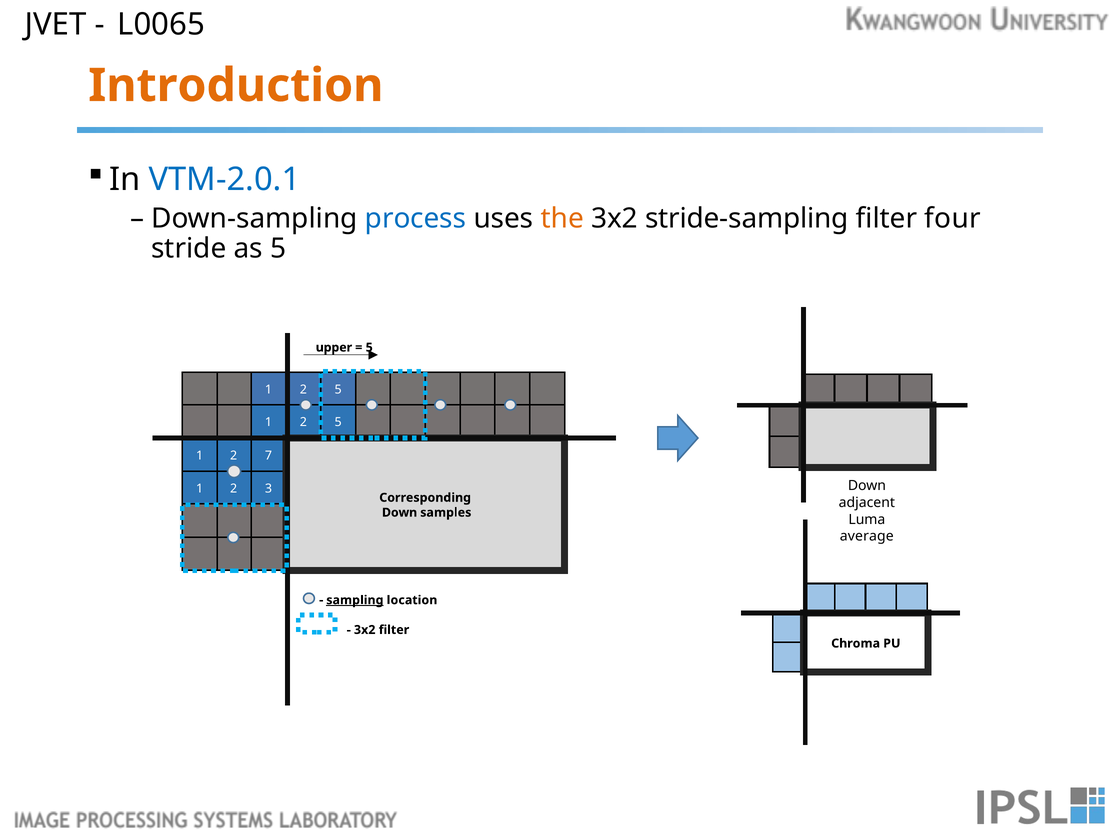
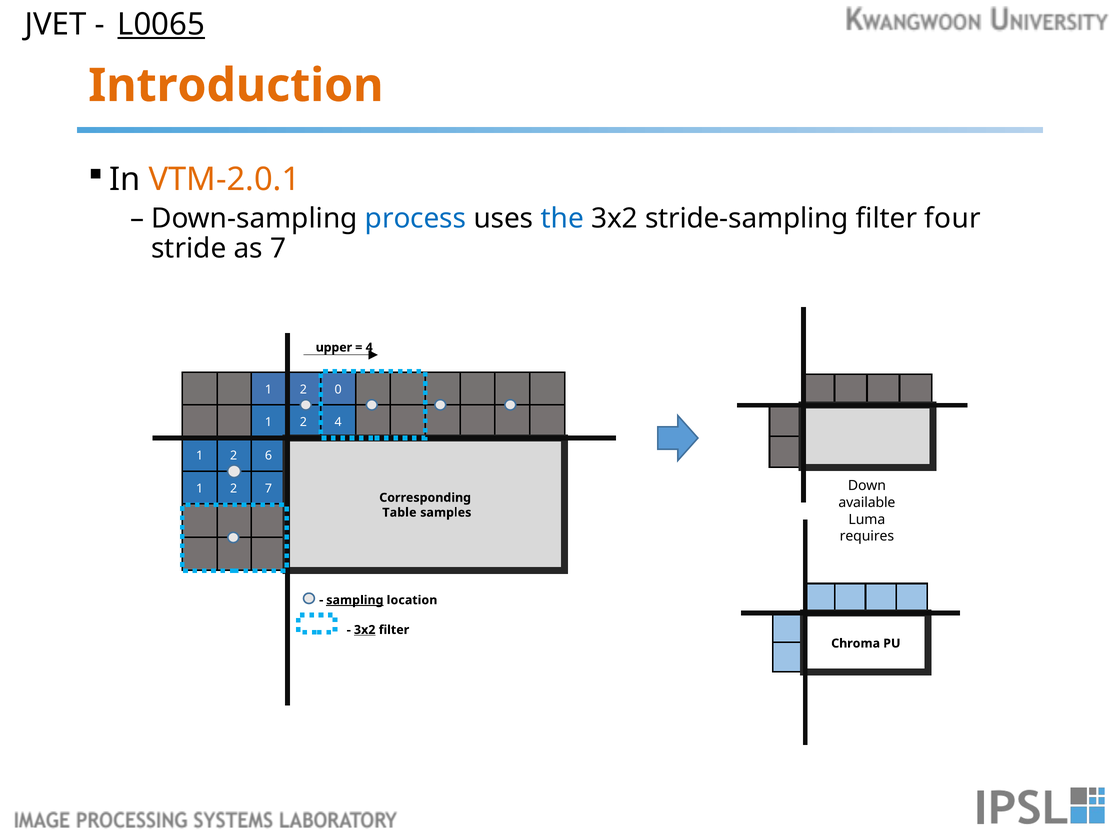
L0065 underline: none -> present
VTM-2.0.1 colour: blue -> orange
the colour: orange -> blue
as 5: 5 -> 7
5 at (369, 347): 5 -> 4
5 at (338, 390): 5 -> 0
5 at (338, 422): 5 -> 4
7: 7 -> 6
2 3: 3 -> 7
adjacent: adjacent -> available
Down at (400, 513): Down -> Table
average: average -> requires
3x2 at (365, 630) underline: none -> present
